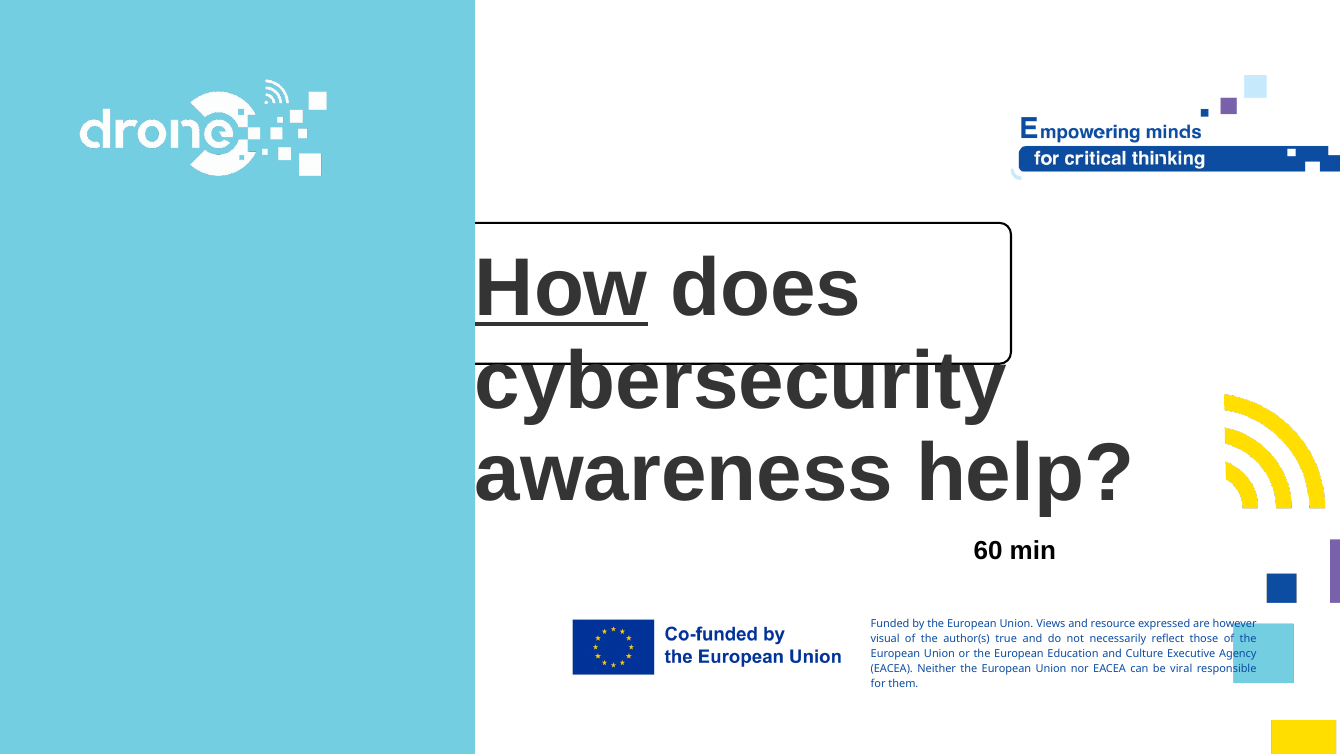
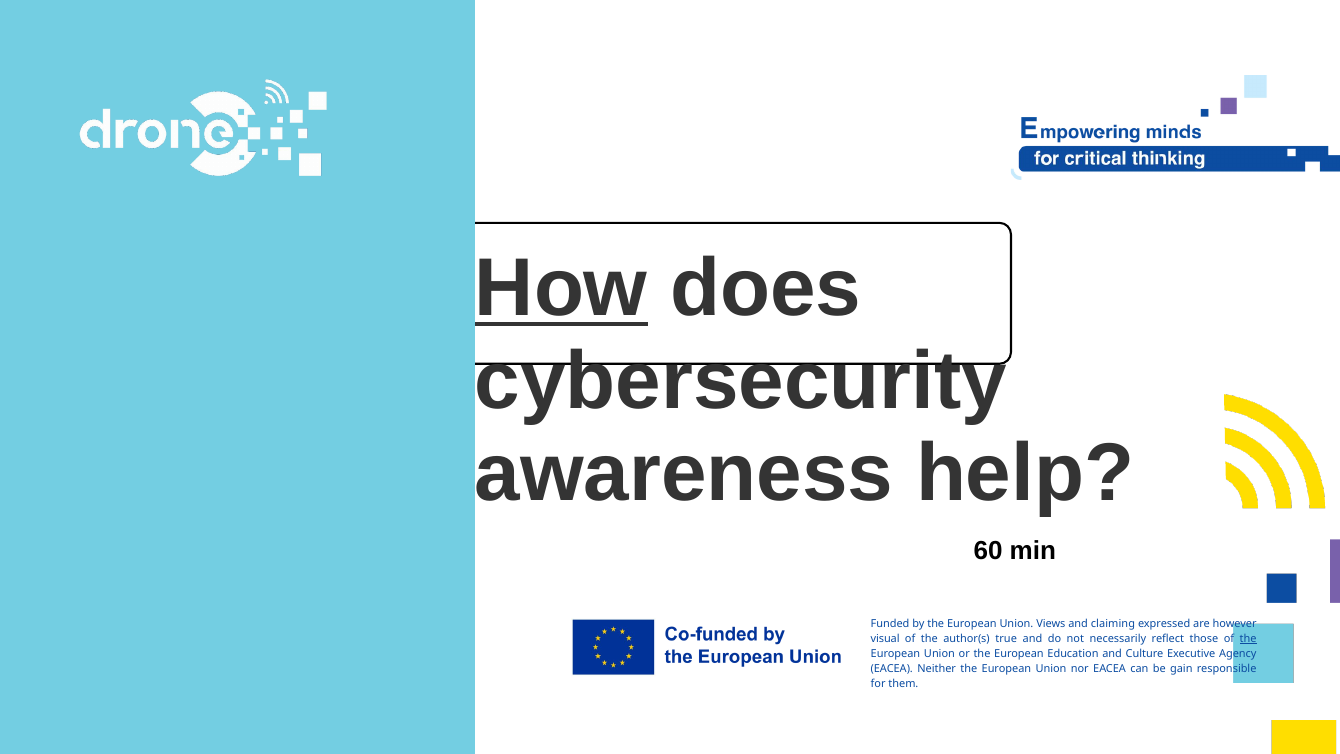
resource: resource -> claiming
the at (1248, 639) underline: none -> present
viral: viral -> gain
